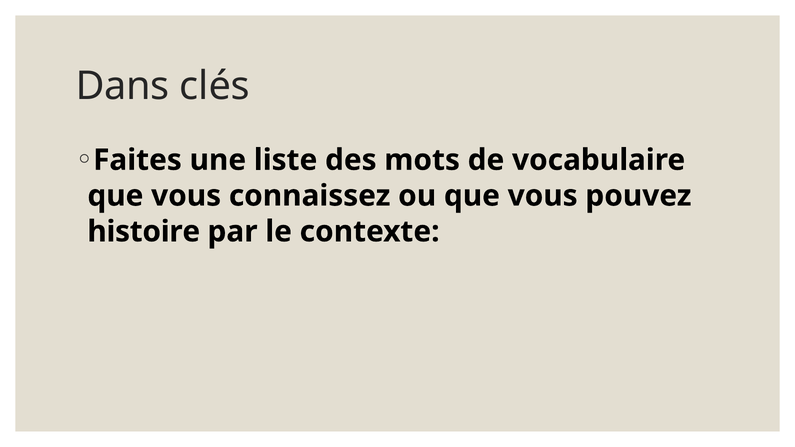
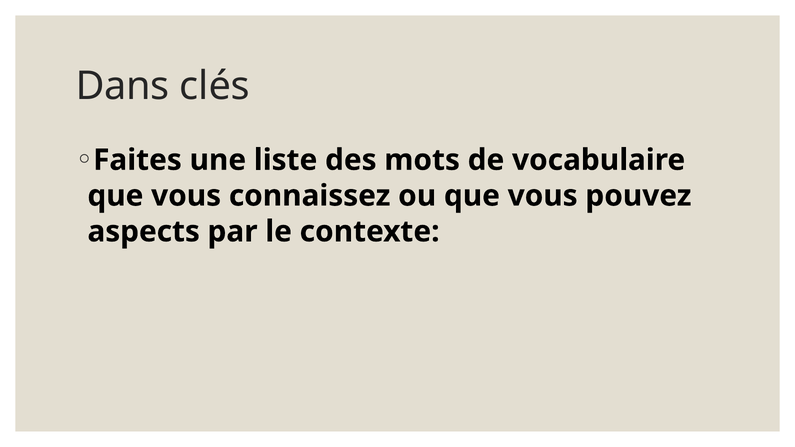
histoire: histoire -> aspects
